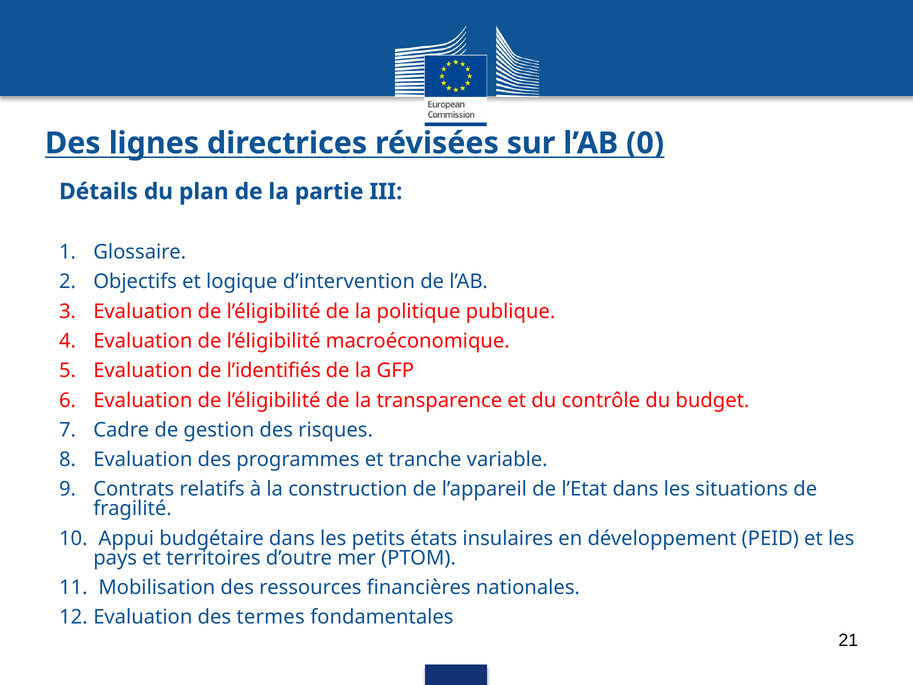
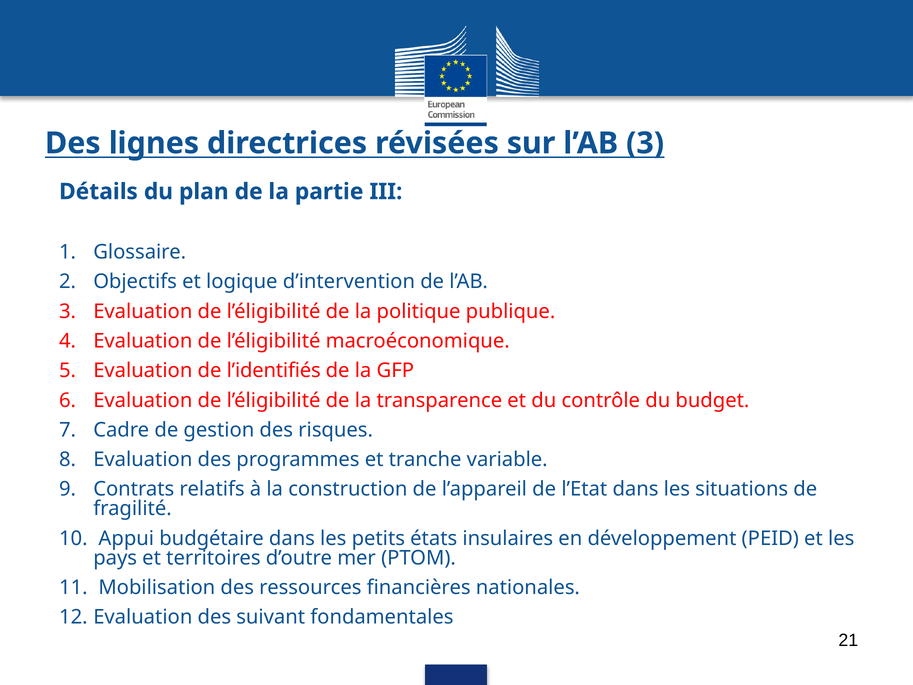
sur l’AB 0: 0 -> 3
termes: termes -> suivant
